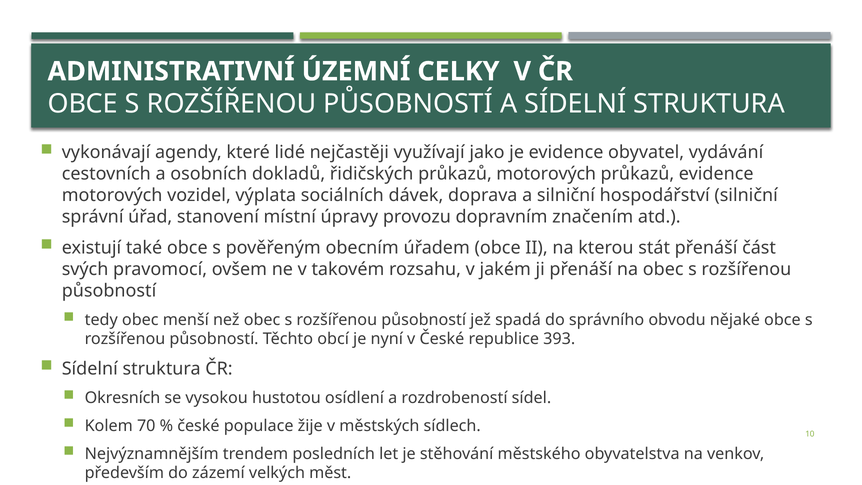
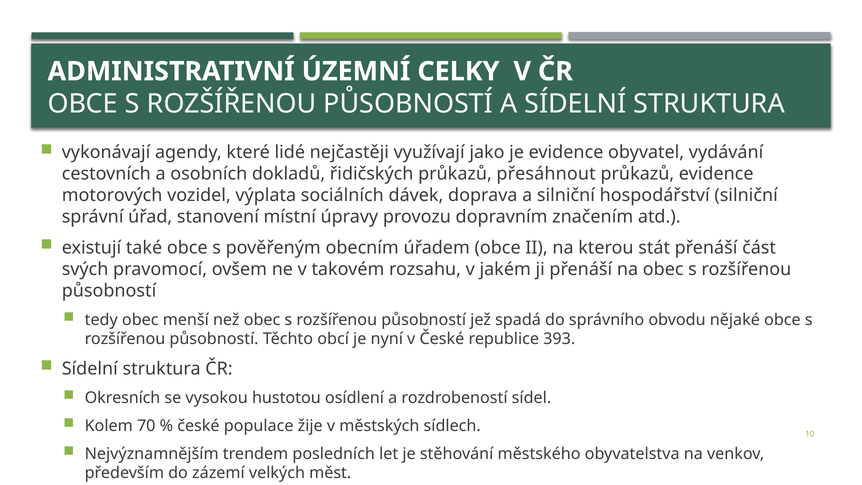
průkazů motorových: motorových -> přesáhnout
